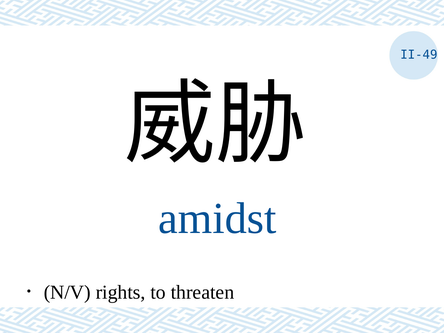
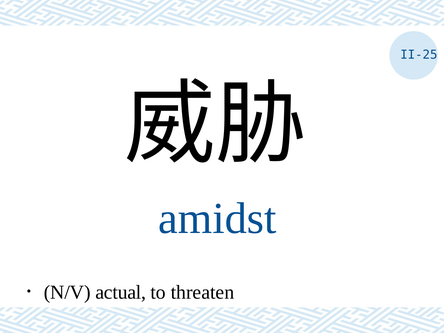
II-49: II-49 -> II-25
rights: rights -> actual
